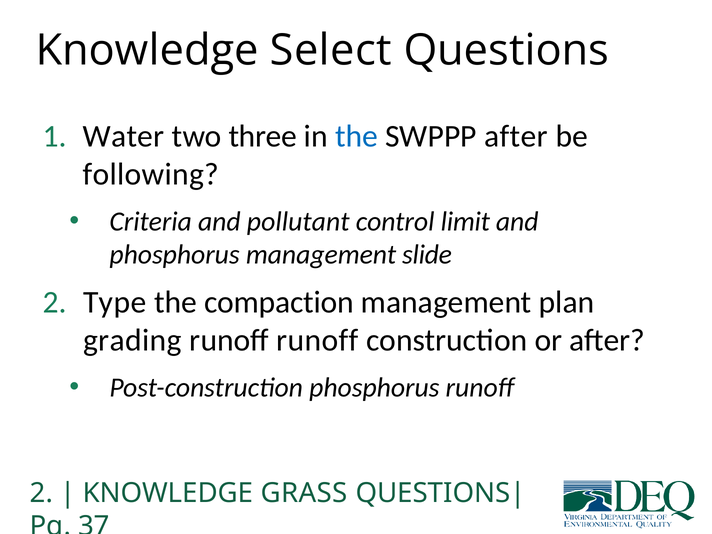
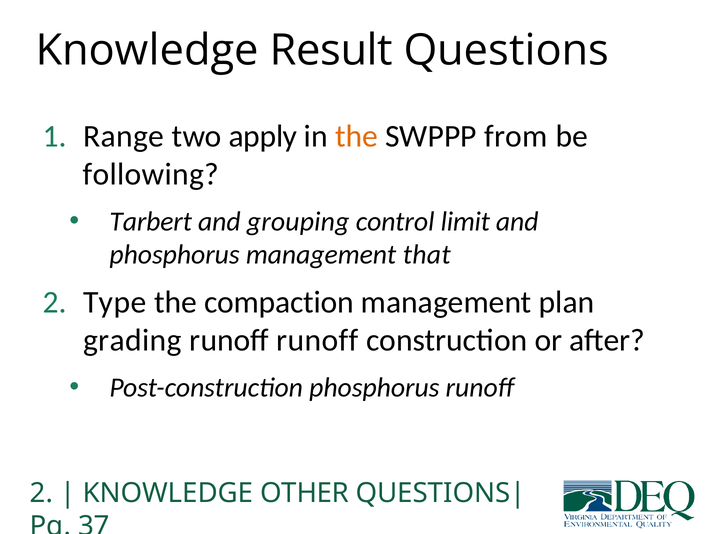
Select: Select -> Result
Water: Water -> Range
three: three -> apply
the at (356, 136) colour: blue -> orange
SWPPP after: after -> from
Criteria: Criteria -> Tarbert
pollutant: pollutant -> grouping
slide: slide -> that
GRASS: GRASS -> OTHER
